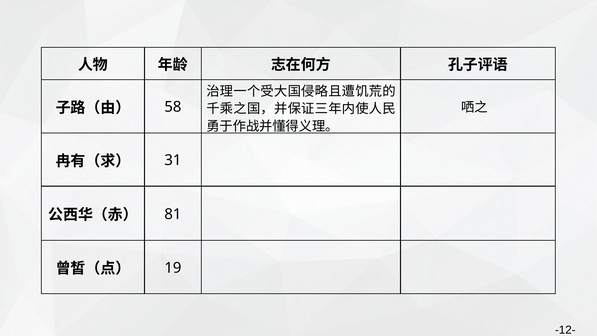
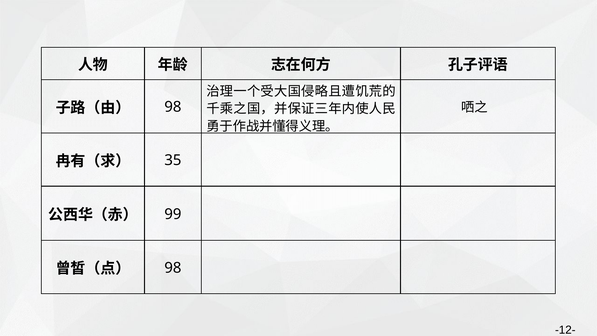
58 at (173, 107): 58 -> 98
31: 31 -> 35
81: 81 -> 99
19 at (173, 268): 19 -> 98
